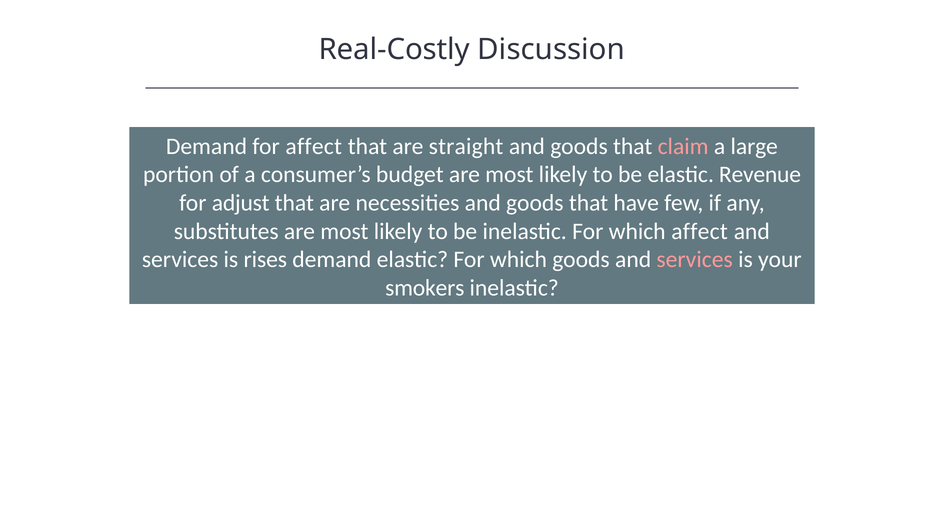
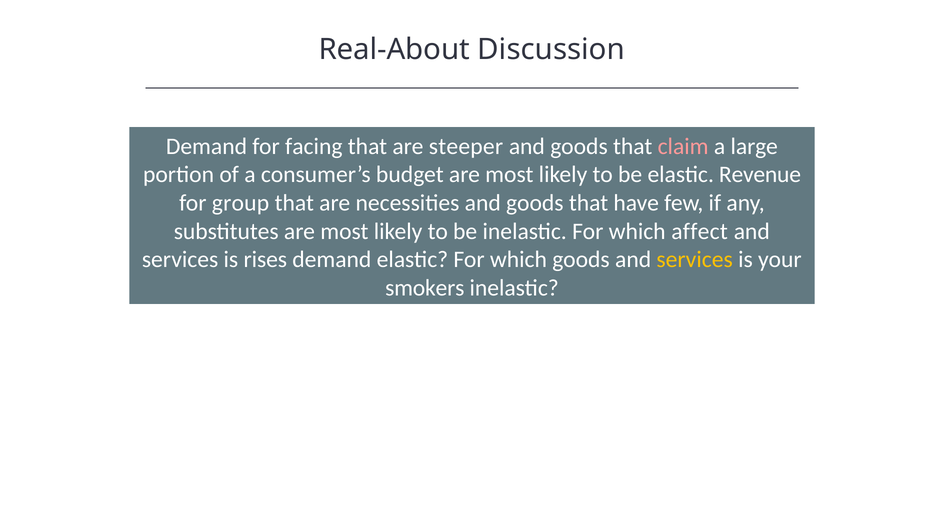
Real-Costly: Real-Costly -> Real-About
for affect: affect -> facing
straight: straight -> steeper
adjust: adjust -> group
services at (695, 260) colour: pink -> yellow
